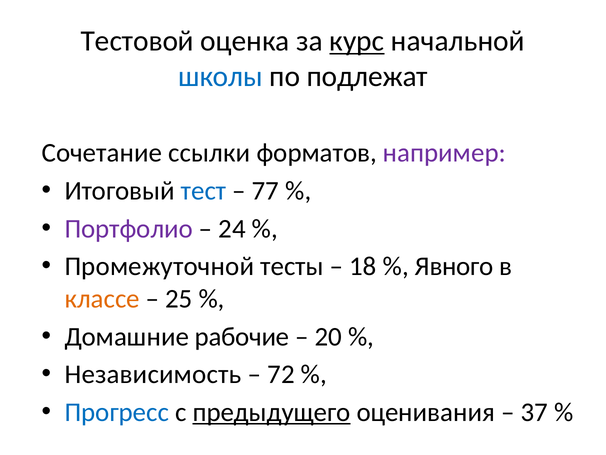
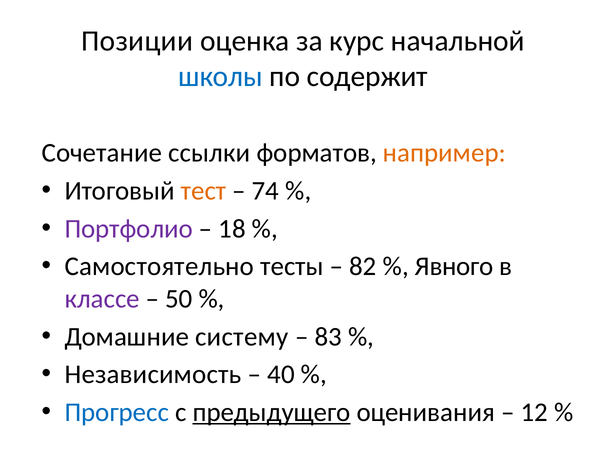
Тестовой: Тестовой -> Позиции
курс underline: present -> none
подлежат: подлежат -> содержит
например colour: purple -> orange
тест colour: blue -> orange
77: 77 -> 74
24: 24 -> 18
Промежуточной: Промежуточной -> Самостоятельно
18: 18 -> 82
классе colour: orange -> purple
25: 25 -> 50
рабочие: рабочие -> систему
20: 20 -> 83
72: 72 -> 40
37: 37 -> 12
